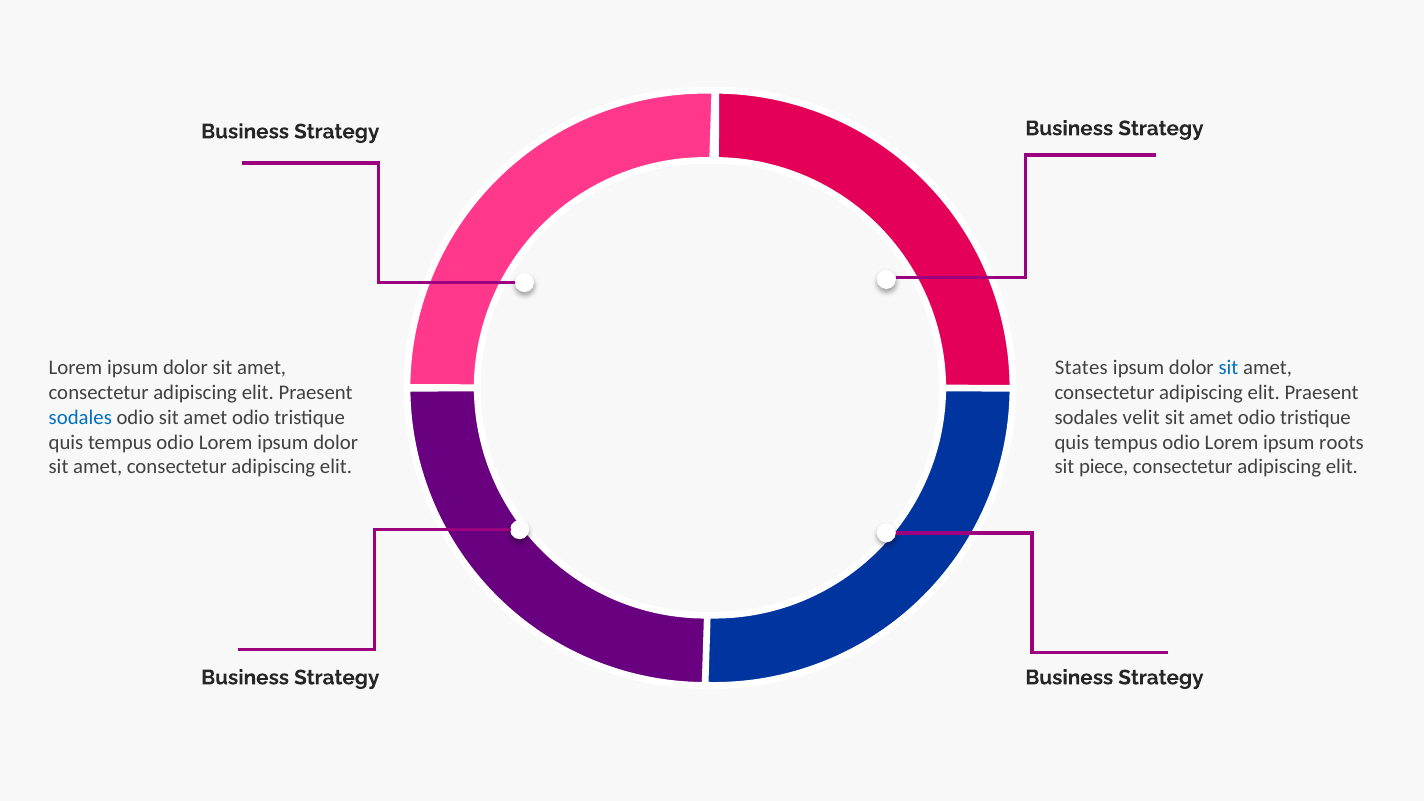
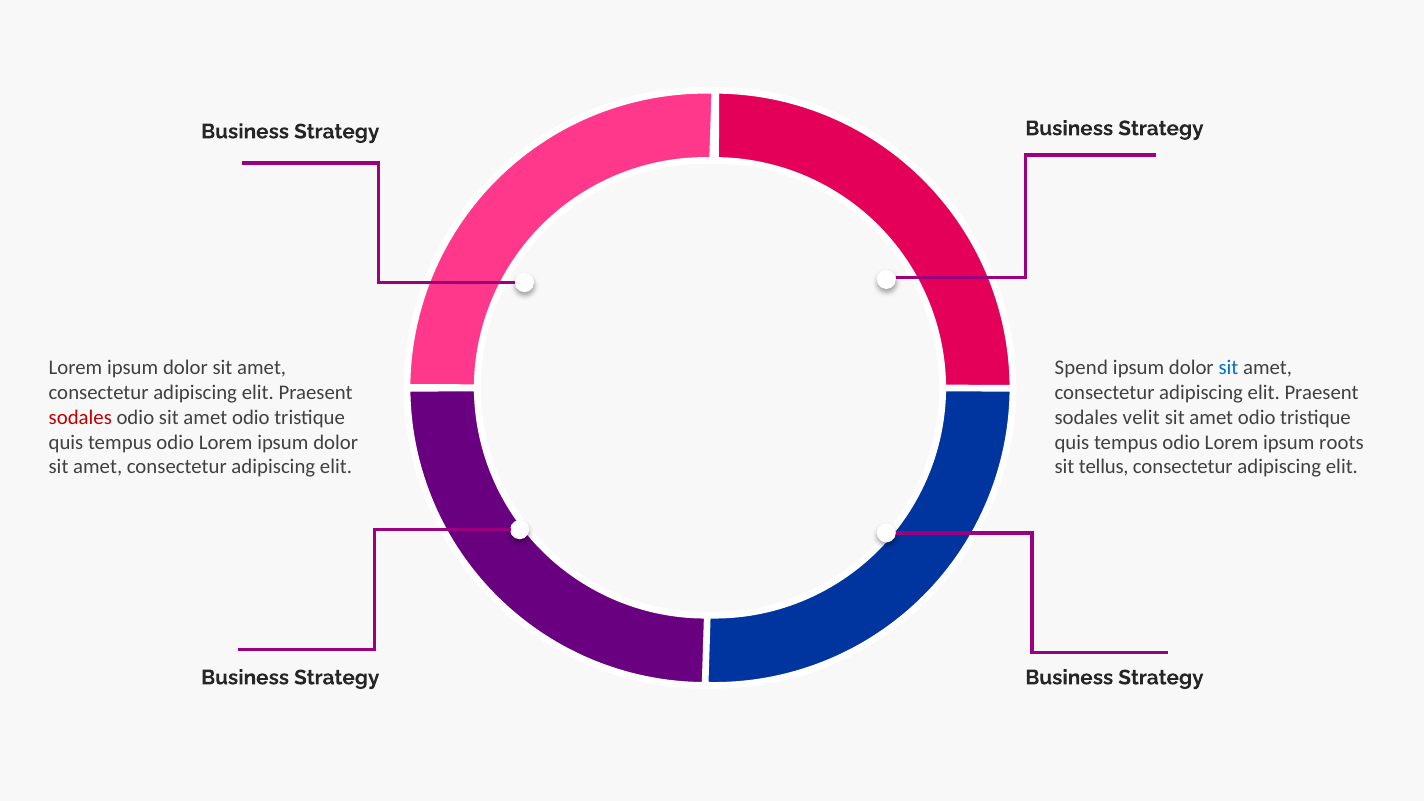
States: States -> Spend
sodales at (80, 417) colour: blue -> red
piece: piece -> tellus
